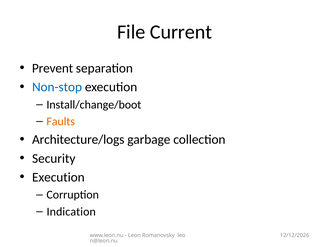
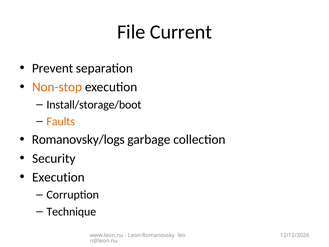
Non-stop colour: blue -> orange
Install/change/boot: Install/change/boot -> Install/storage/boot
Architecture/logs: Architecture/logs -> Romanovsky/logs
Indication: Indication -> Technique
